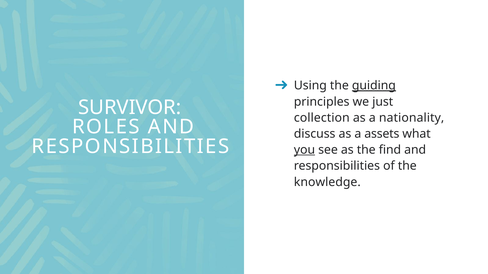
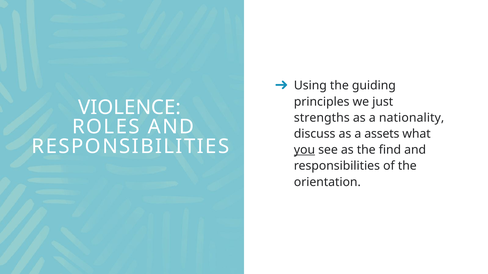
guiding underline: present -> none
SURVIVOR: SURVIVOR -> VIOLENCE
collection: collection -> strengths
knowledge: knowledge -> orientation
